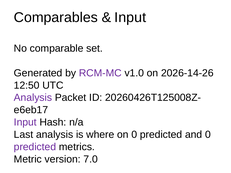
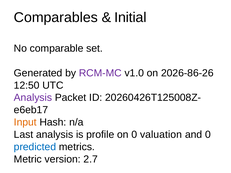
Input at (130, 18): Input -> Initial
2026-14-26: 2026-14-26 -> 2026-86-26
Input at (25, 122) colour: purple -> orange
where: where -> profile
on 0 predicted: predicted -> valuation
predicted at (35, 147) colour: purple -> blue
7.0: 7.0 -> 2.7
